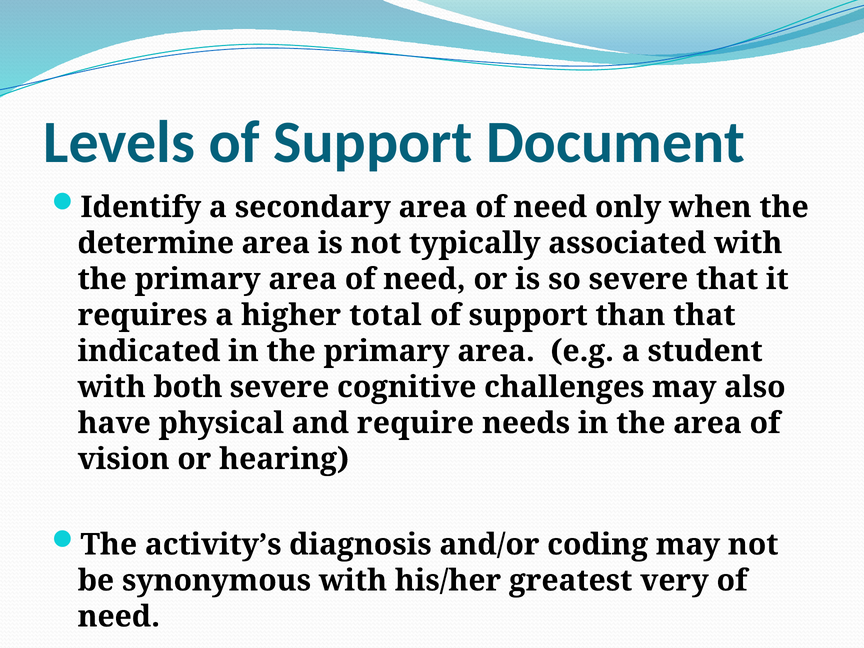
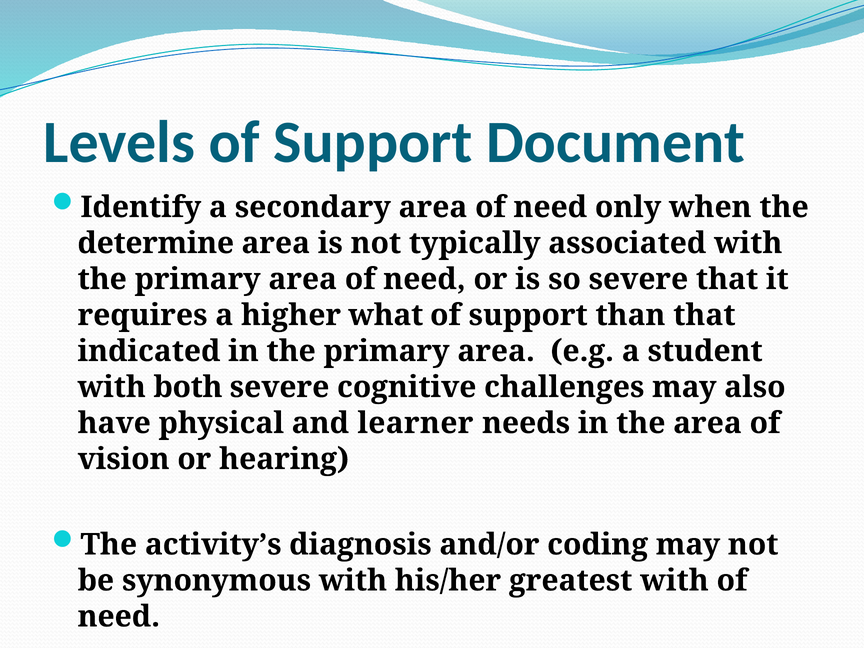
total: total -> what
require: require -> learner
greatest very: very -> with
